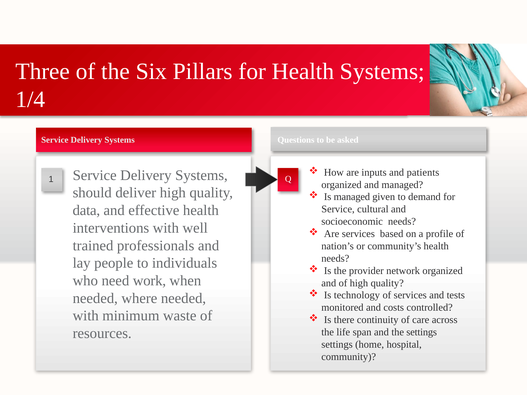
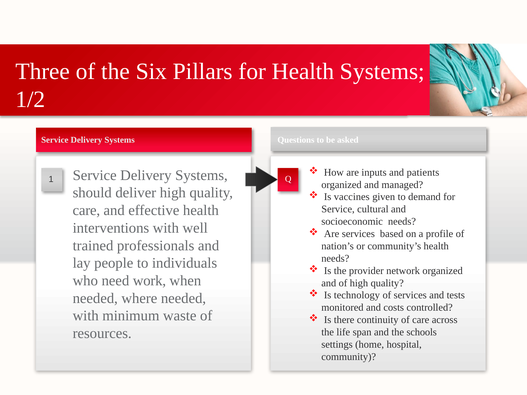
1/4: 1/4 -> 1/2
Is managed: managed -> vaccines
data at (86, 211): data -> care
the settings: settings -> schools
